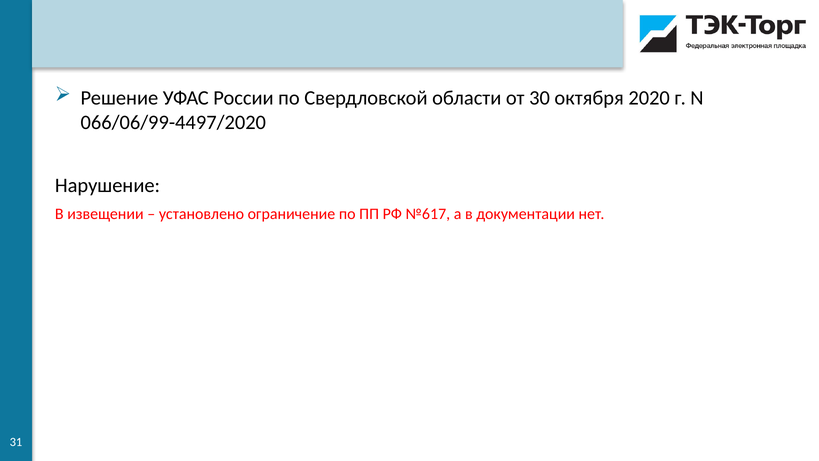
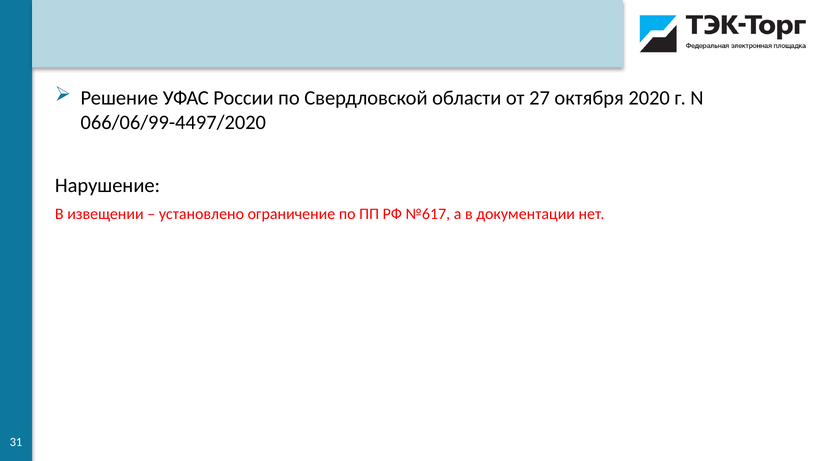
30: 30 -> 27
